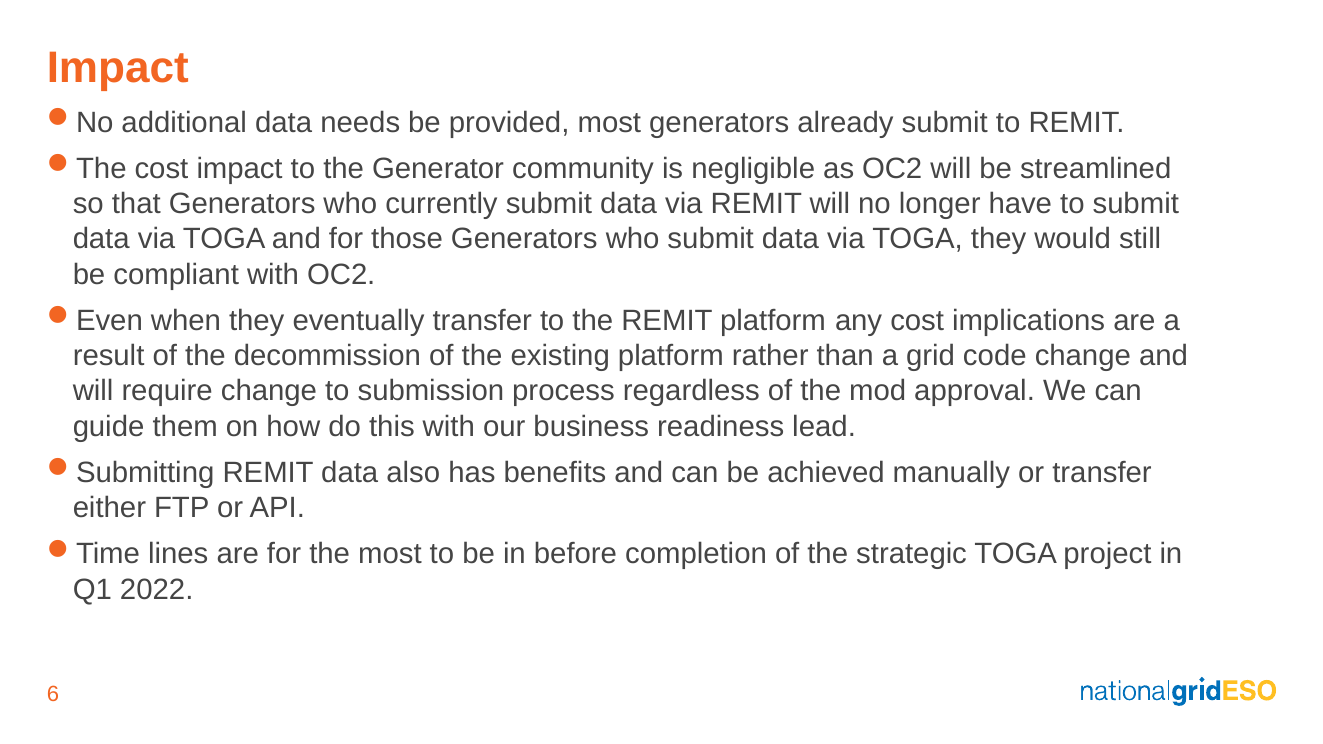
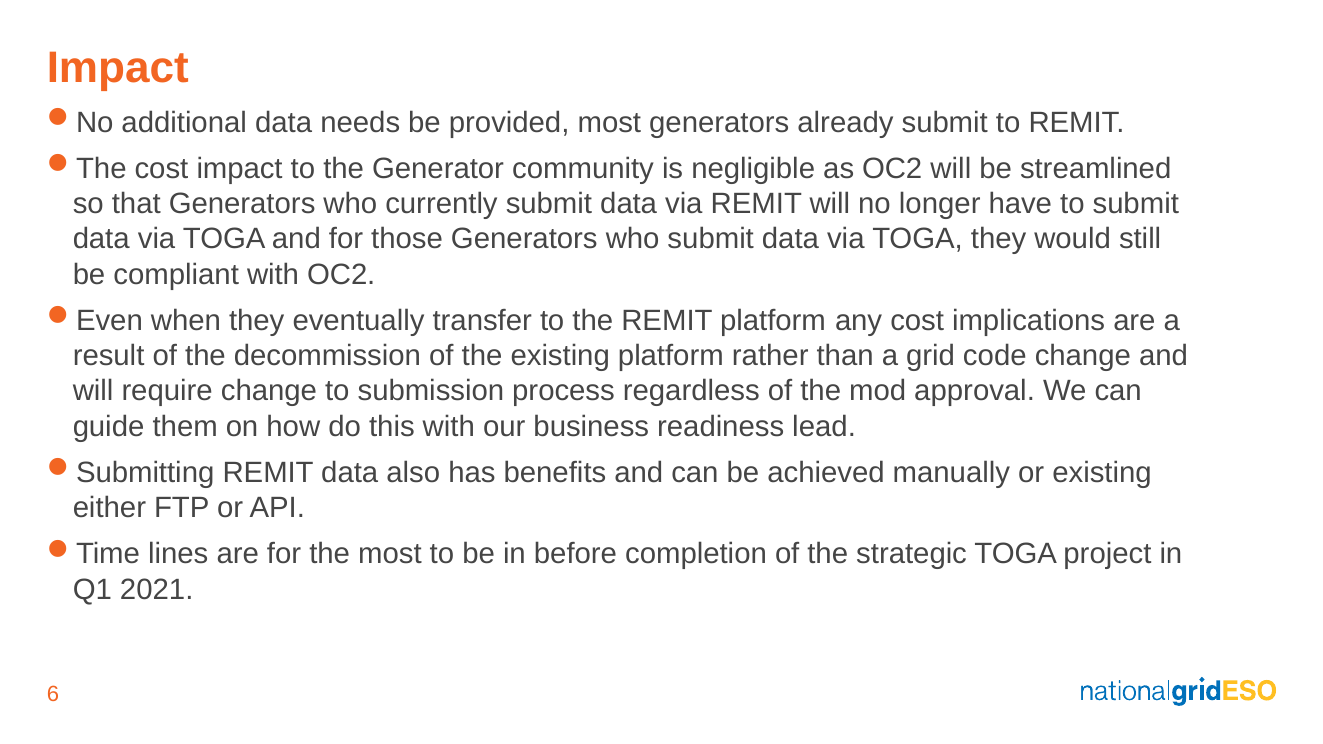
or transfer: transfer -> existing
2022: 2022 -> 2021
